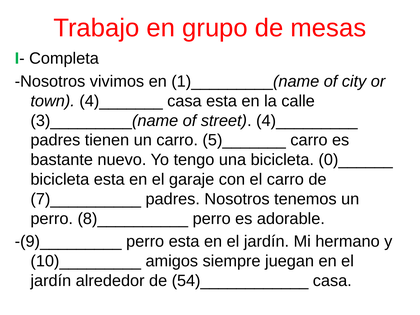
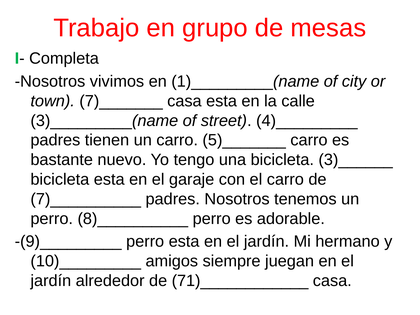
4)_______: 4)_______ -> 7)_______
0)______: 0)______ -> 3)______
54)____________: 54)____________ -> 71)____________
